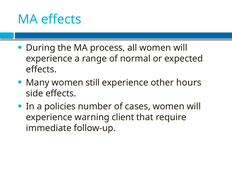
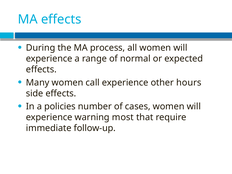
still: still -> call
client: client -> most
